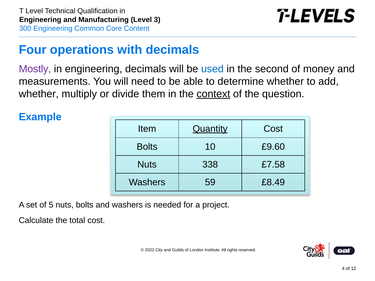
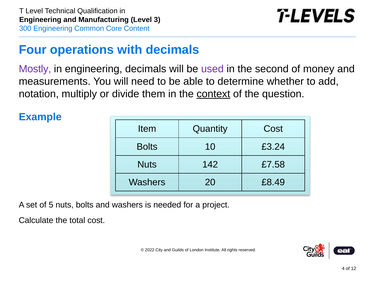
used colour: blue -> purple
whether at (39, 94): whether -> notation
Quantity underline: present -> none
£9.60: £9.60 -> £3.24
338: 338 -> 142
59: 59 -> 20
